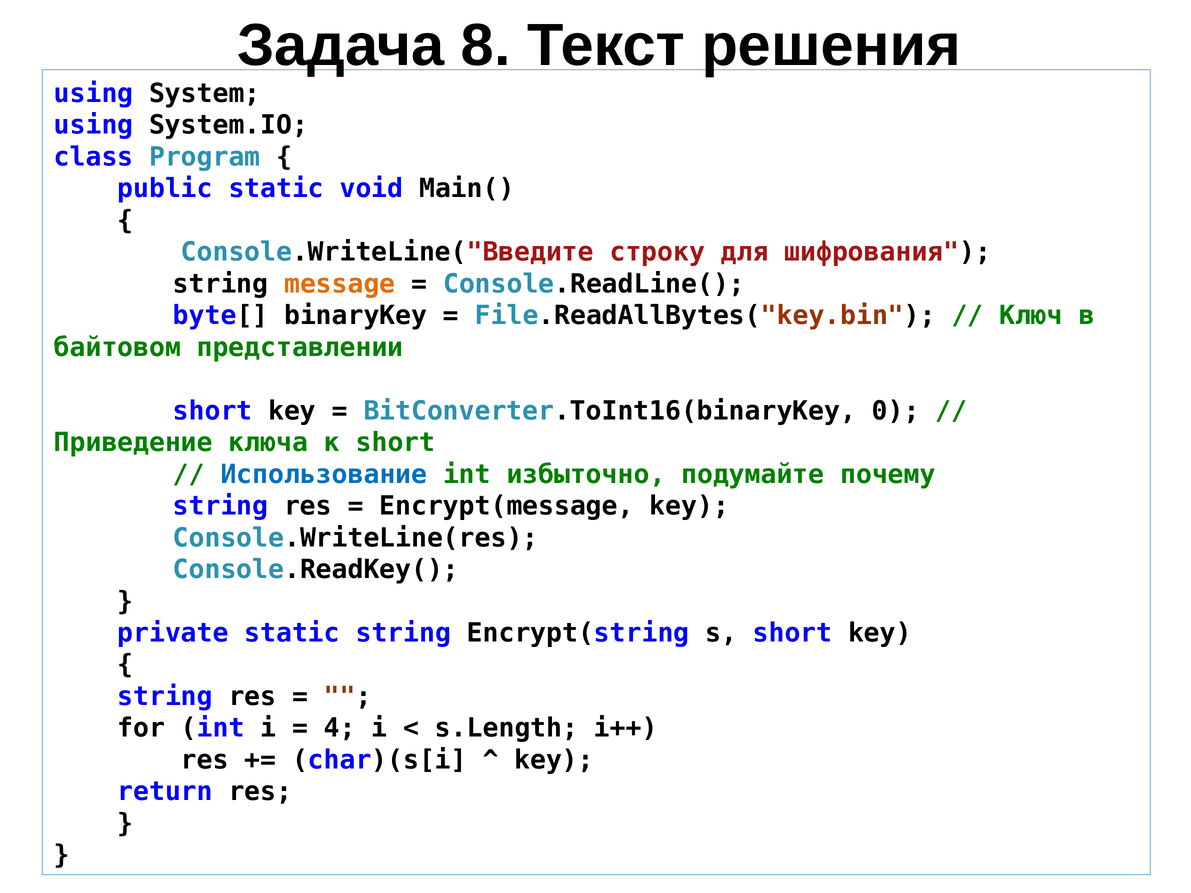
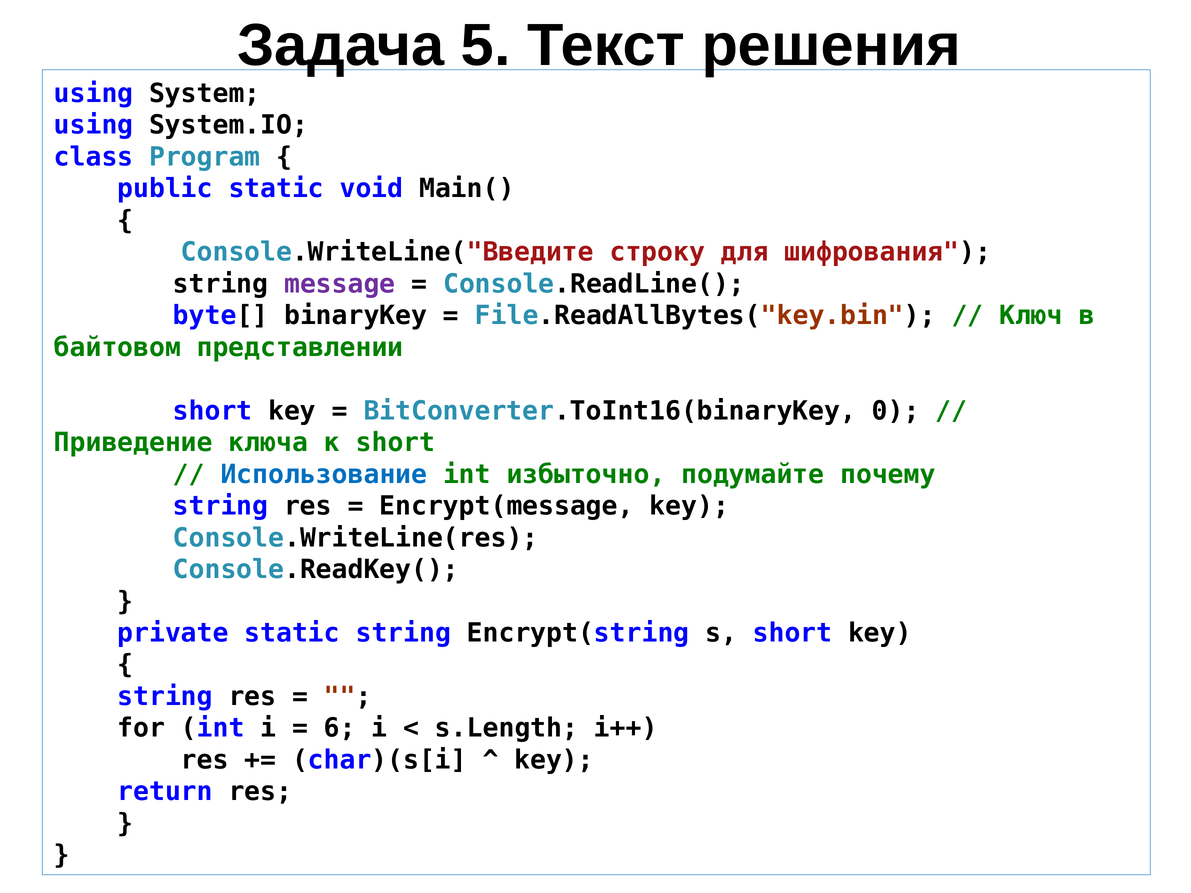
8: 8 -> 5
message colour: orange -> purple
4: 4 -> 6
